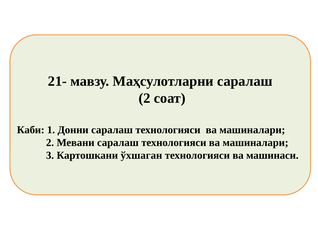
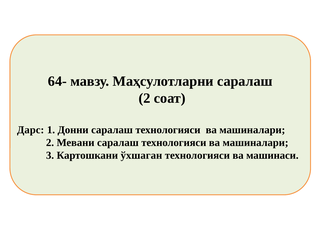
21-: 21- -> 64-
Каби: Каби -> Дарс
